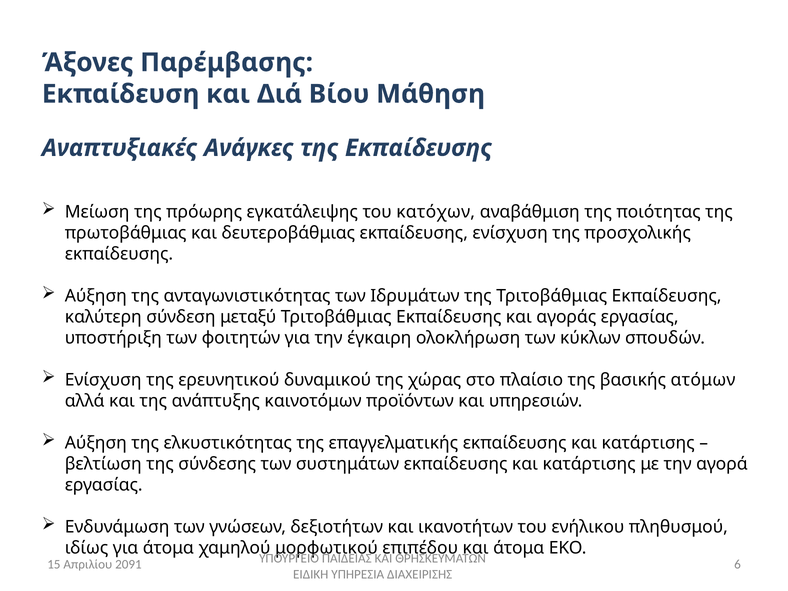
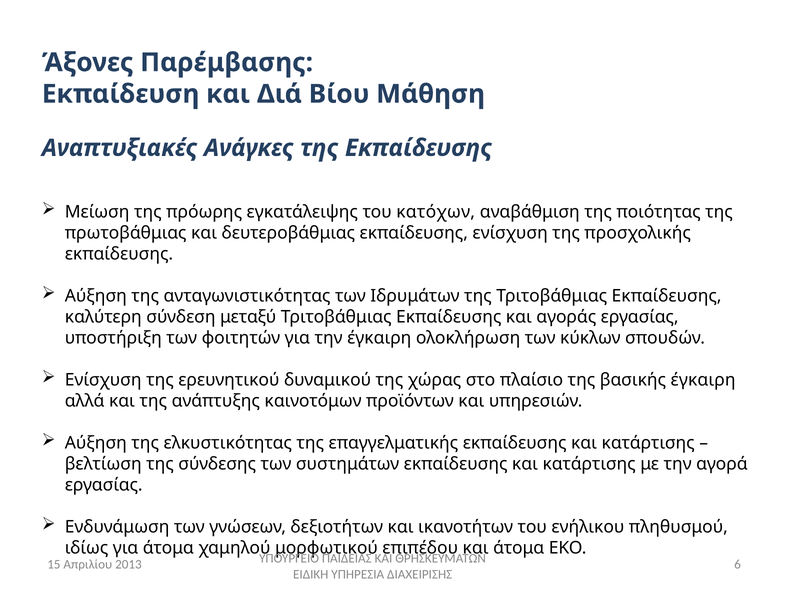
βασικής ατόμων: ατόμων -> έγκαιρη
2091: 2091 -> 2013
